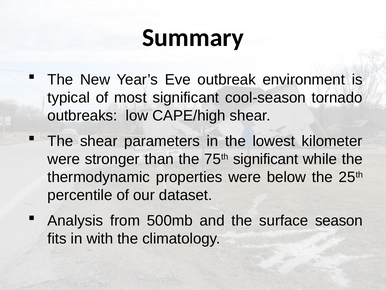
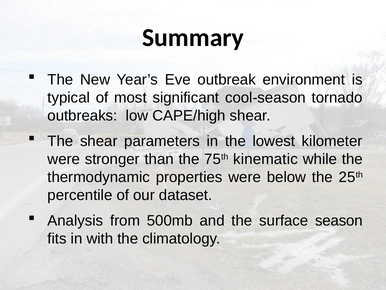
75th significant: significant -> kinematic
